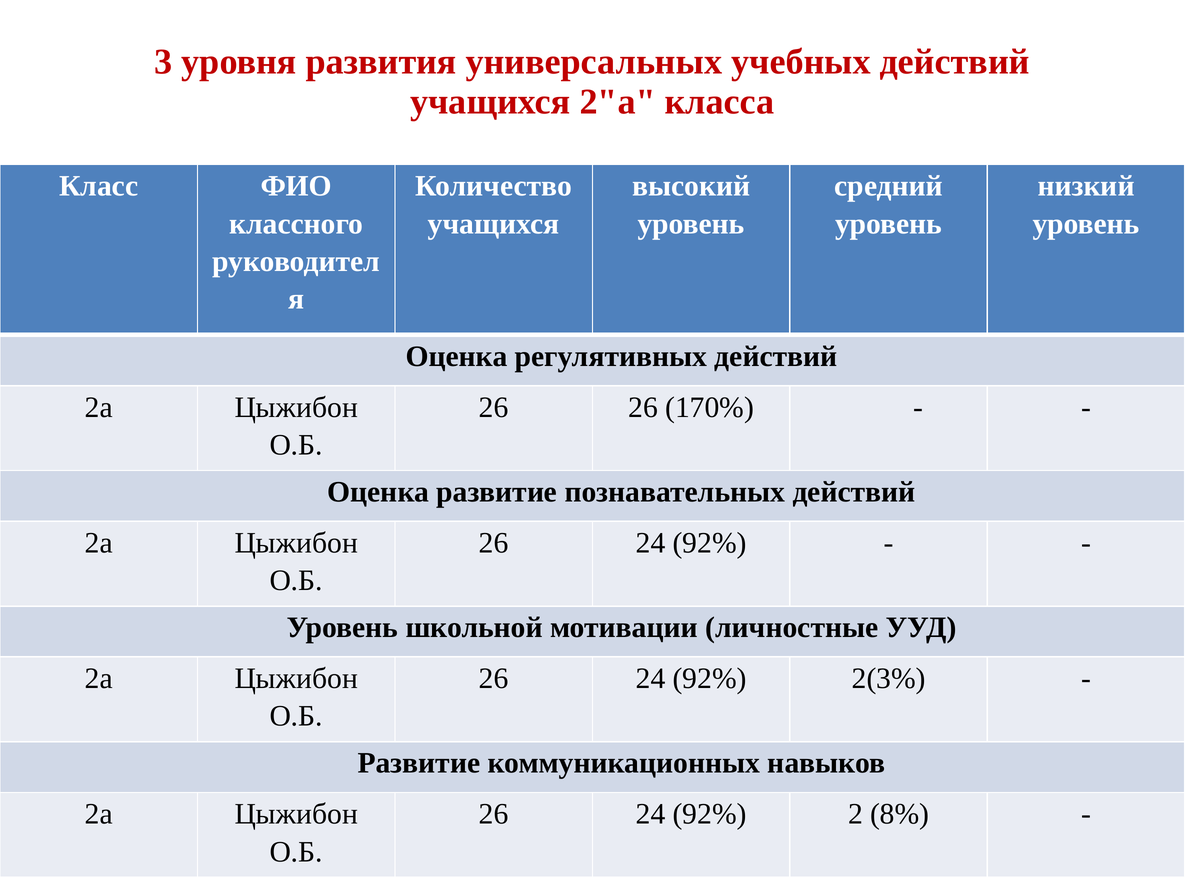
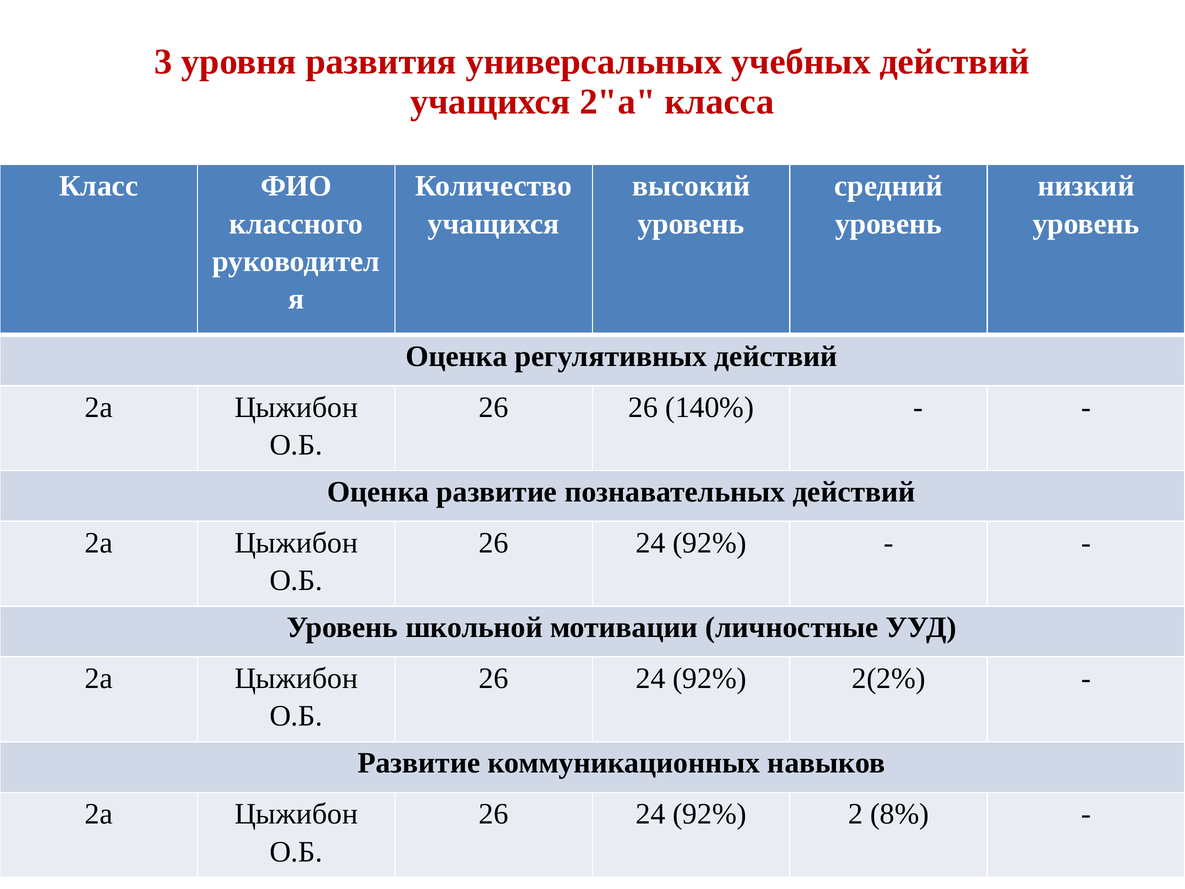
170%: 170% -> 140%
2(3%: 2(3% -> 2(2%
